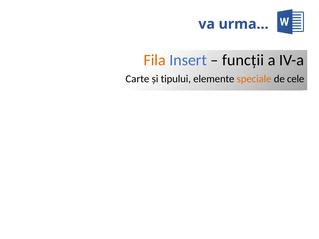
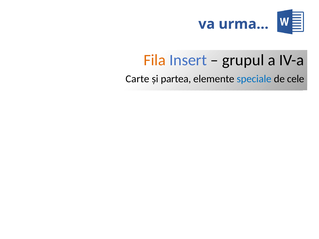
funcții: funcții -> grupul
tipului: tipului -> partea
speciale colour: orange -> blue
